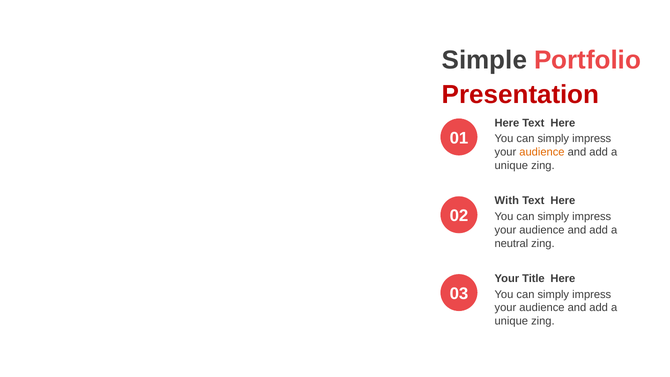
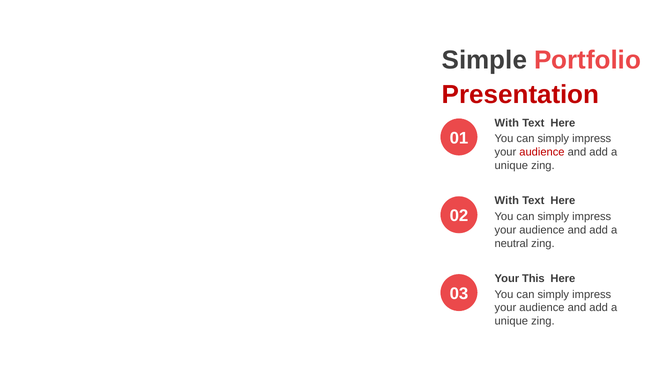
Here at (507, 123): Here -> With
audience at (542, 152) colour: orange -> red
Title: Title -> This
